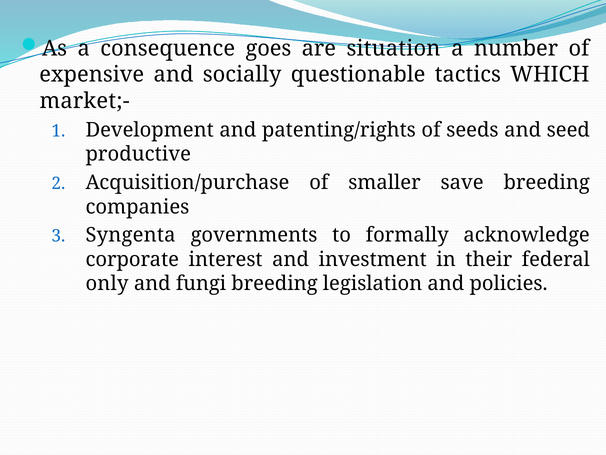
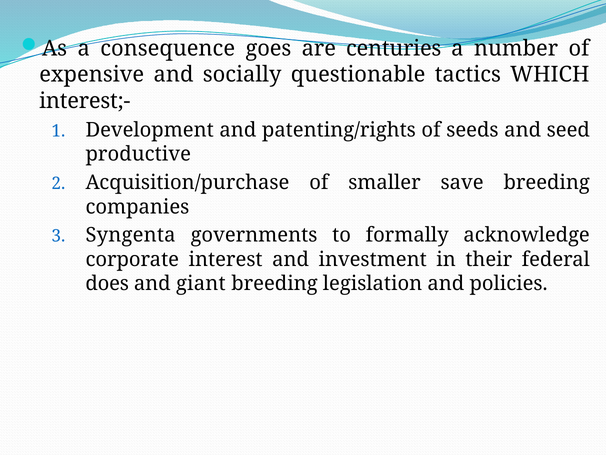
situation: situation -> centuries
market;-: market;- -> interest;-
only: only -> does
fungi: fungi -> giant
